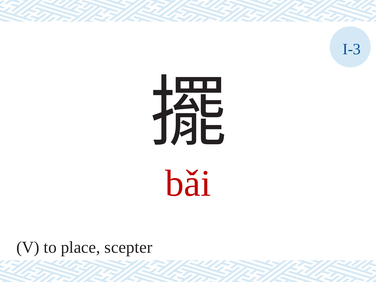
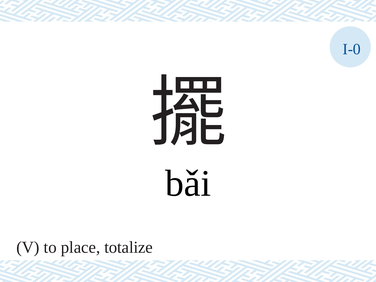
I-3: I-3 -> I-0
bǎi colour: red -> black
scepter: scepter -> totalize
